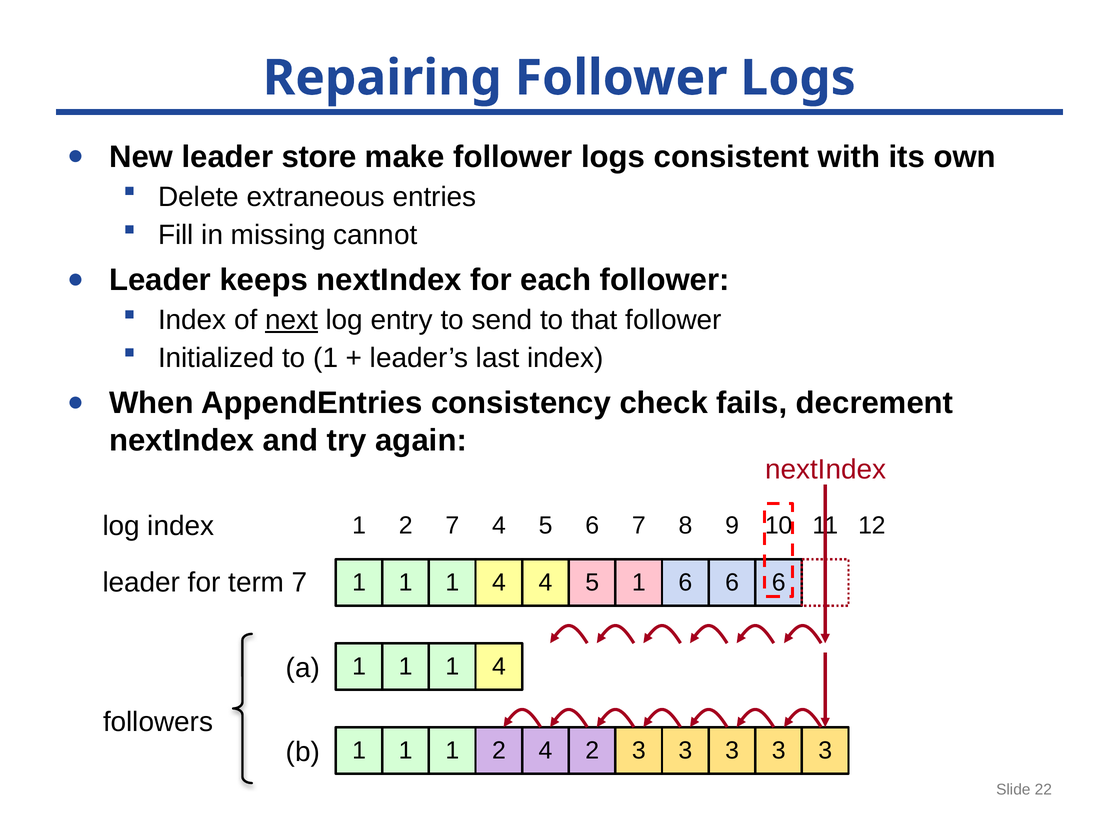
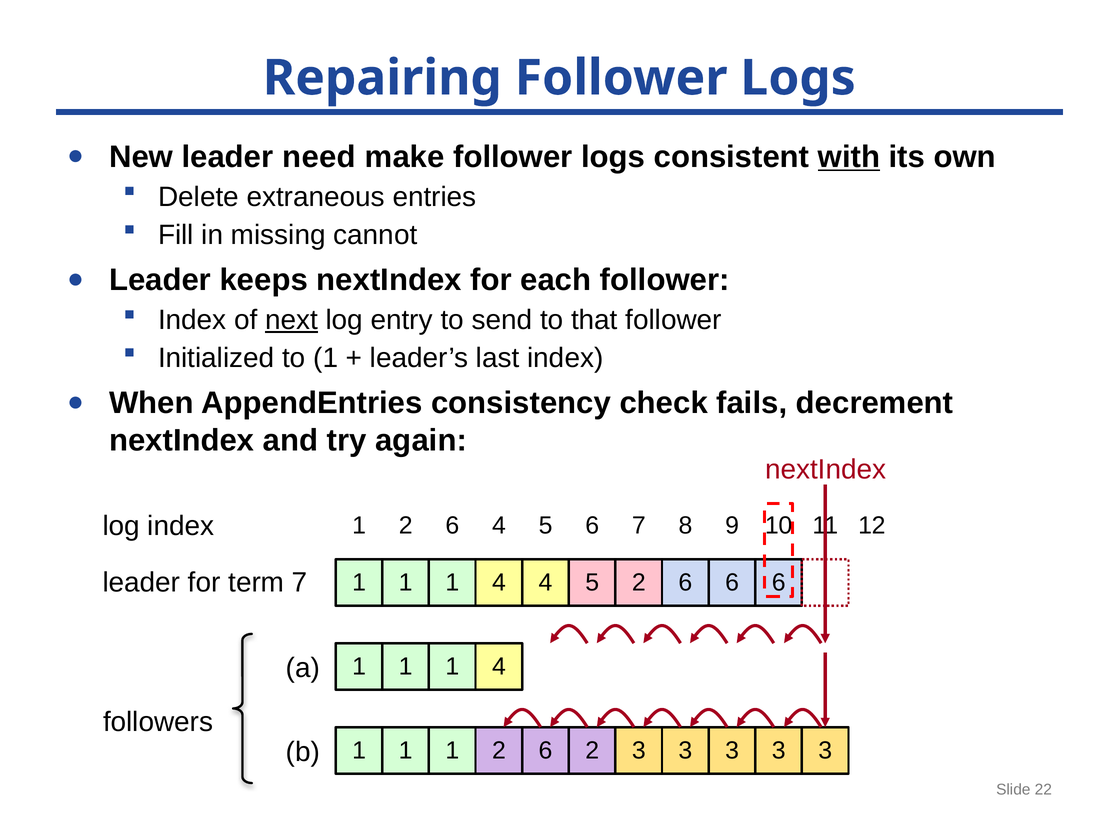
store: store -> need
with underline: none -> present
1 2 7: 7 -> 6
5 1: 1 -> 2
4 at (546, 751): 4 -> 6
